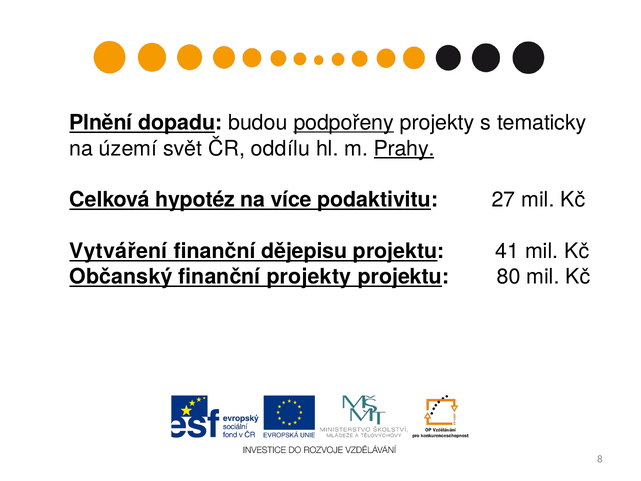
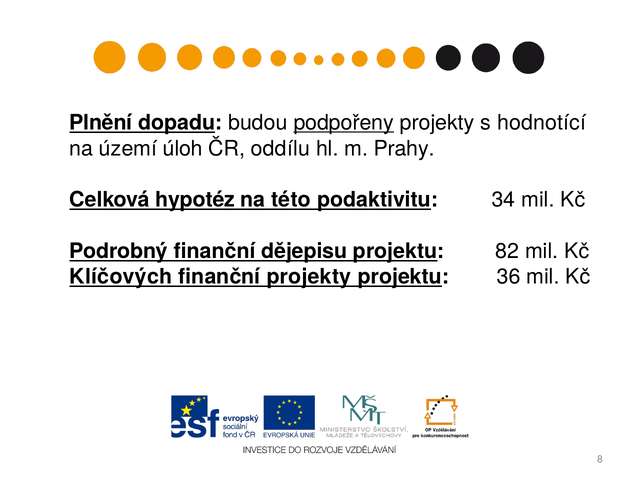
tematicky: tematicky -> hodnotící
svět: svět -> úloh
Prahy underline: present -> none
více: více -> této
27: 27 -> 34
Vytváření: Vytváření -> Podrobný
41: 41 -> 82
Občanský: Občanský -> Klíčových
80: 80 -> 36
